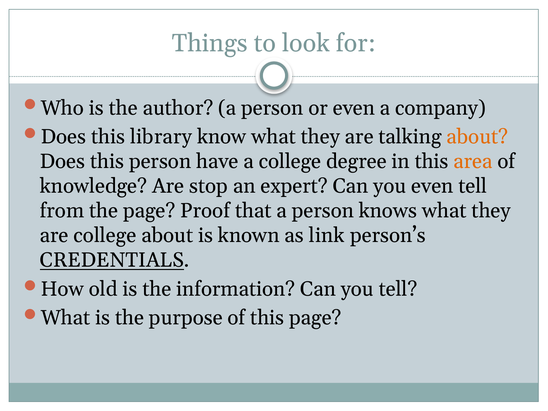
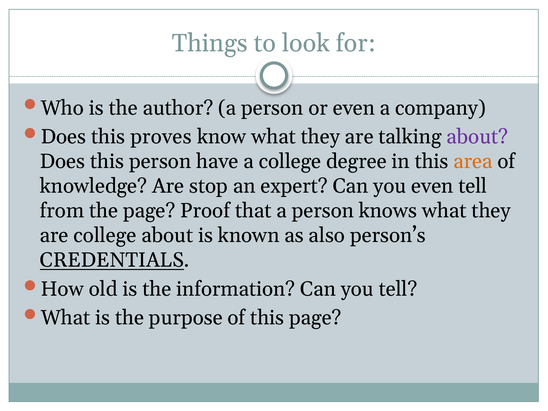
library: library -> proves
about at (477, 137) colour: orange -> purple
link: link -> also
